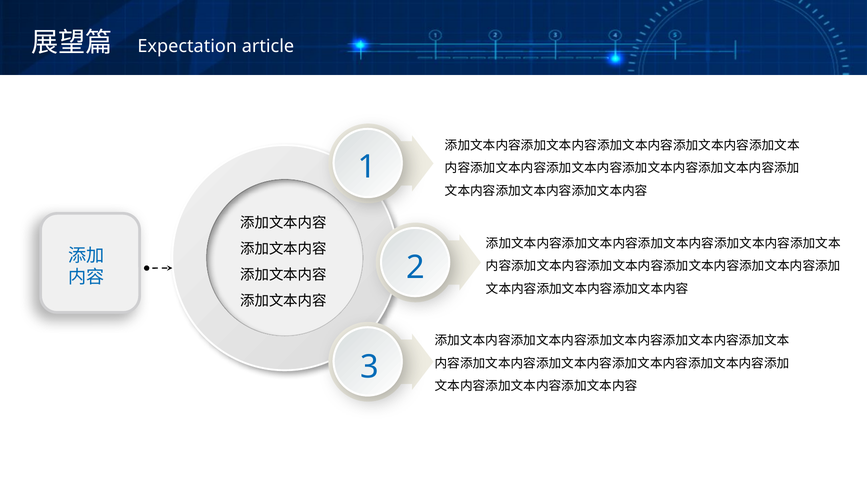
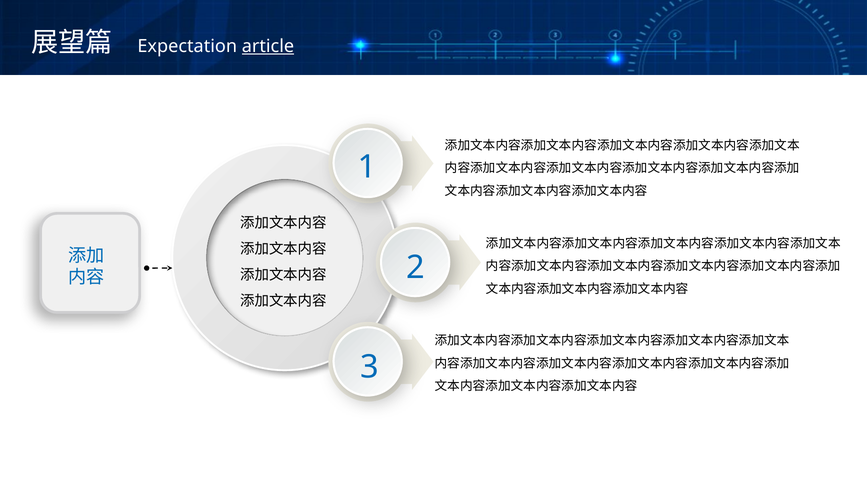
article underline: none -> present
